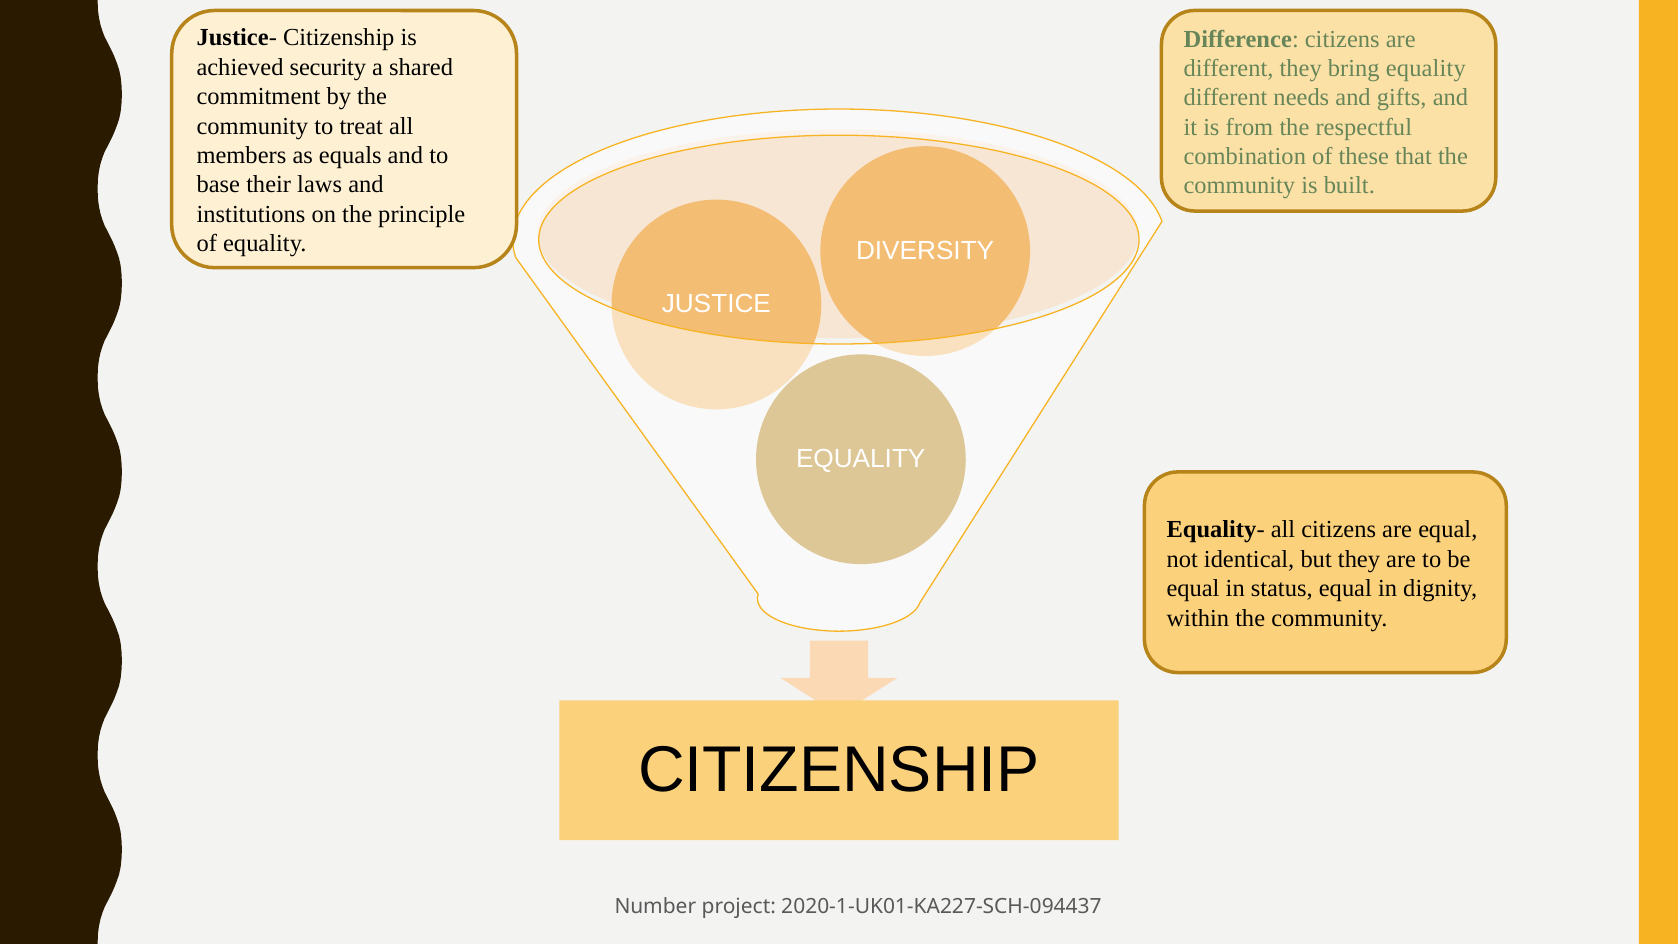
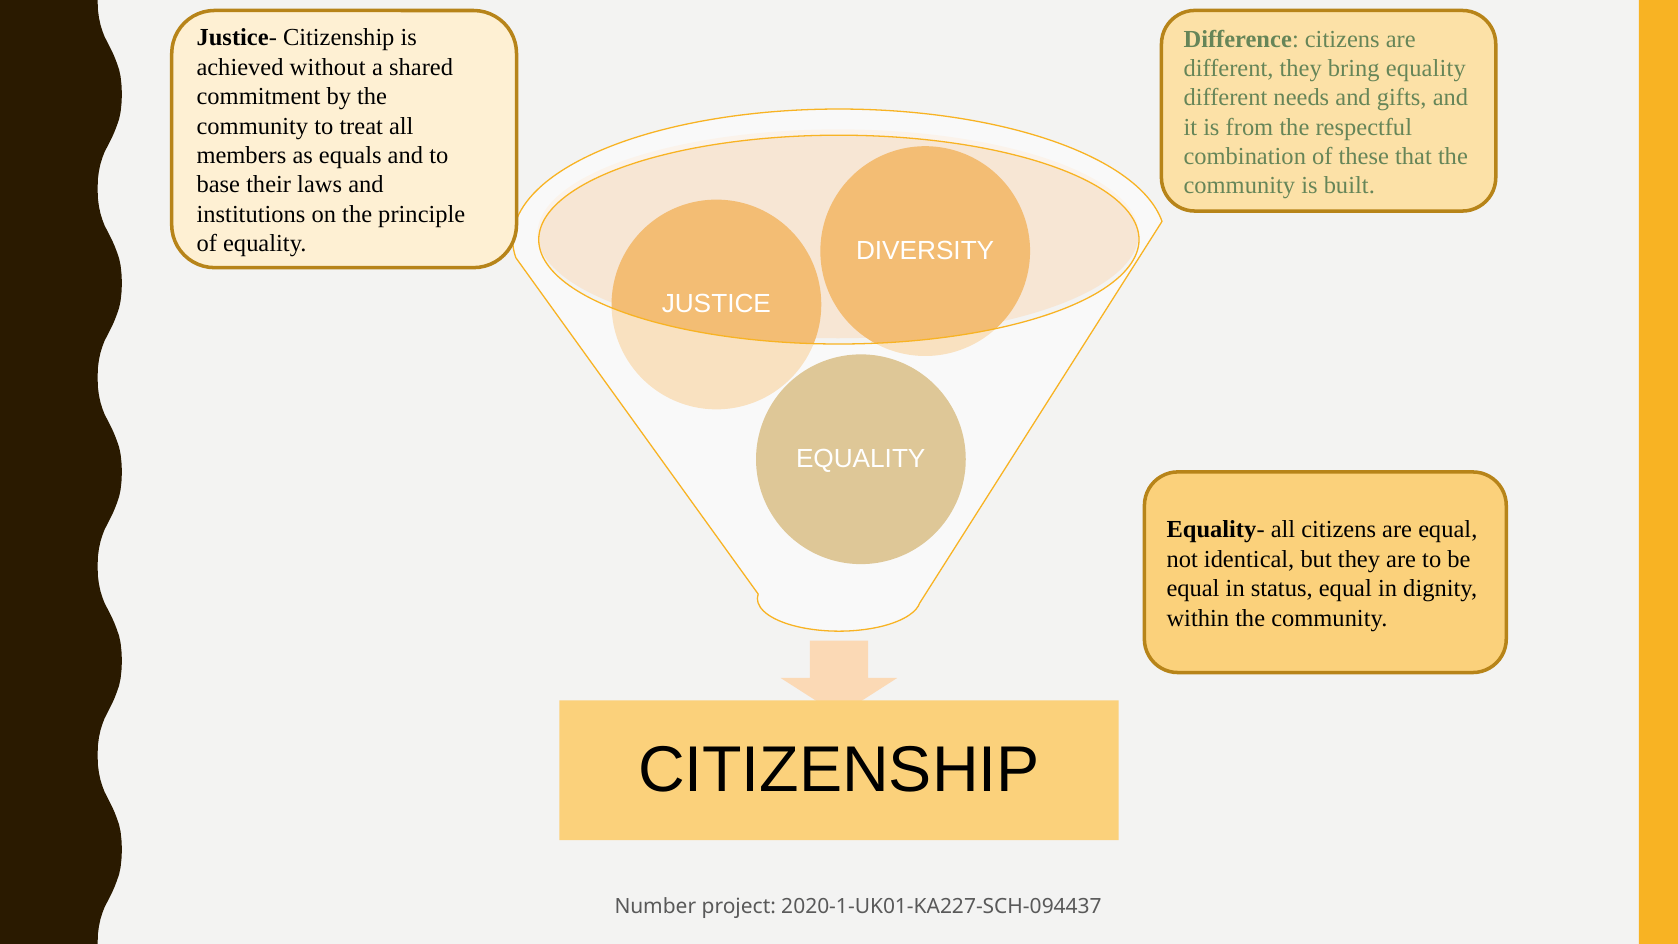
security: security -> without
